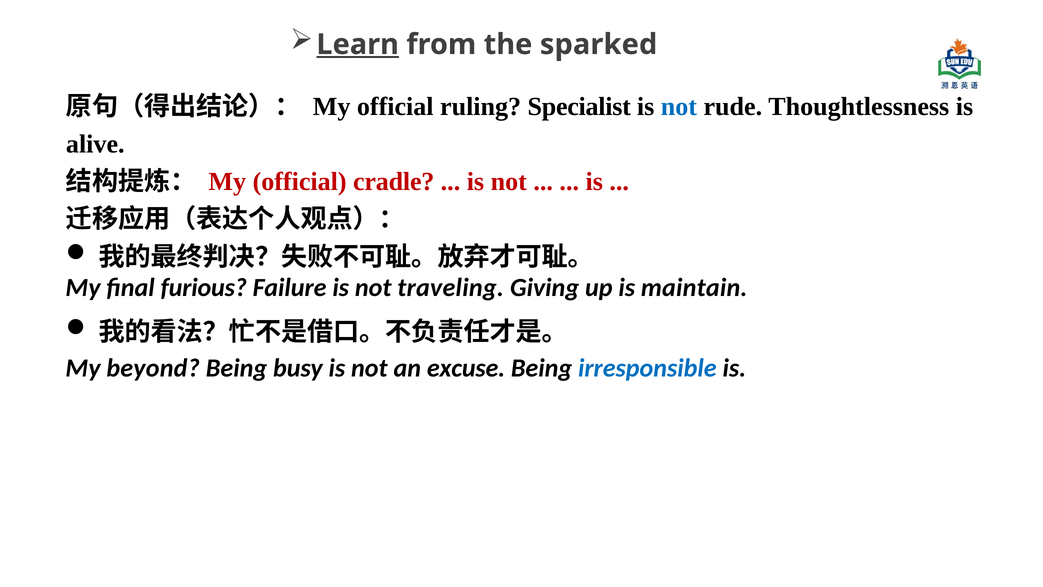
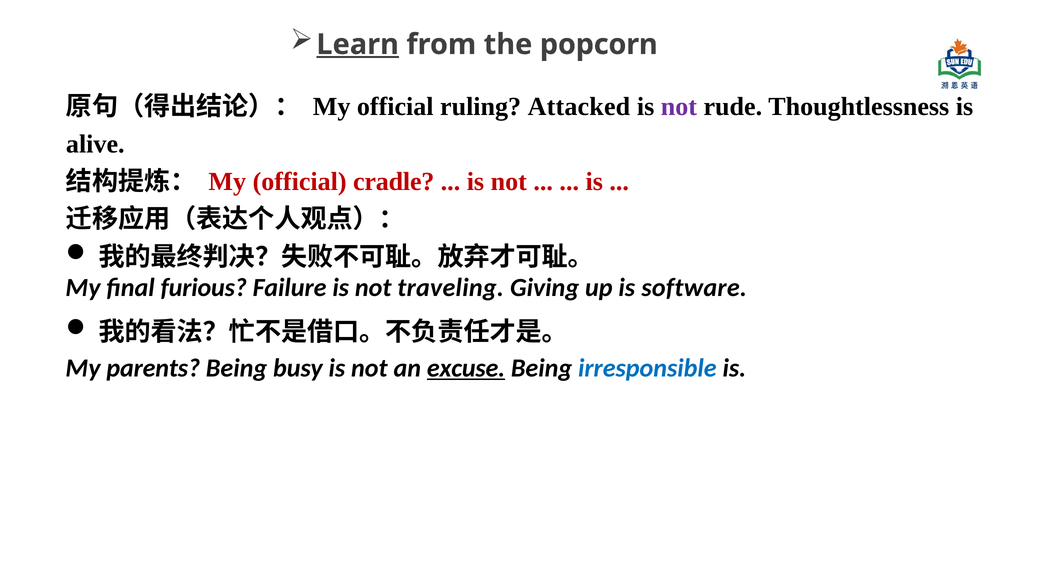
sparked: sparked -> popcorn
Specialist: Specialist -> Attacked
not at (679, 107) colour: blue -> purple
maintain: maintain -> software
beyond: beyond -> parents
excuse underline: none -> present
